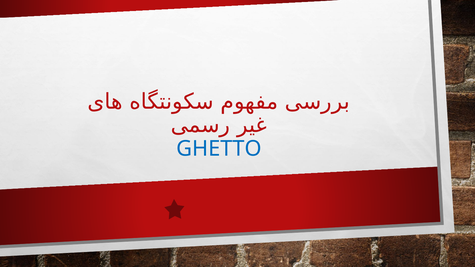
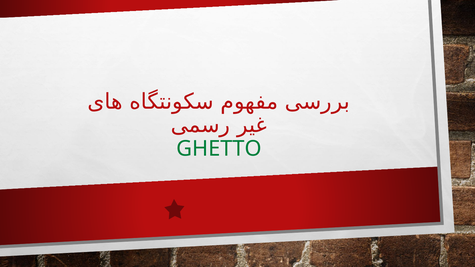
GHETTO colour: blue -> green
